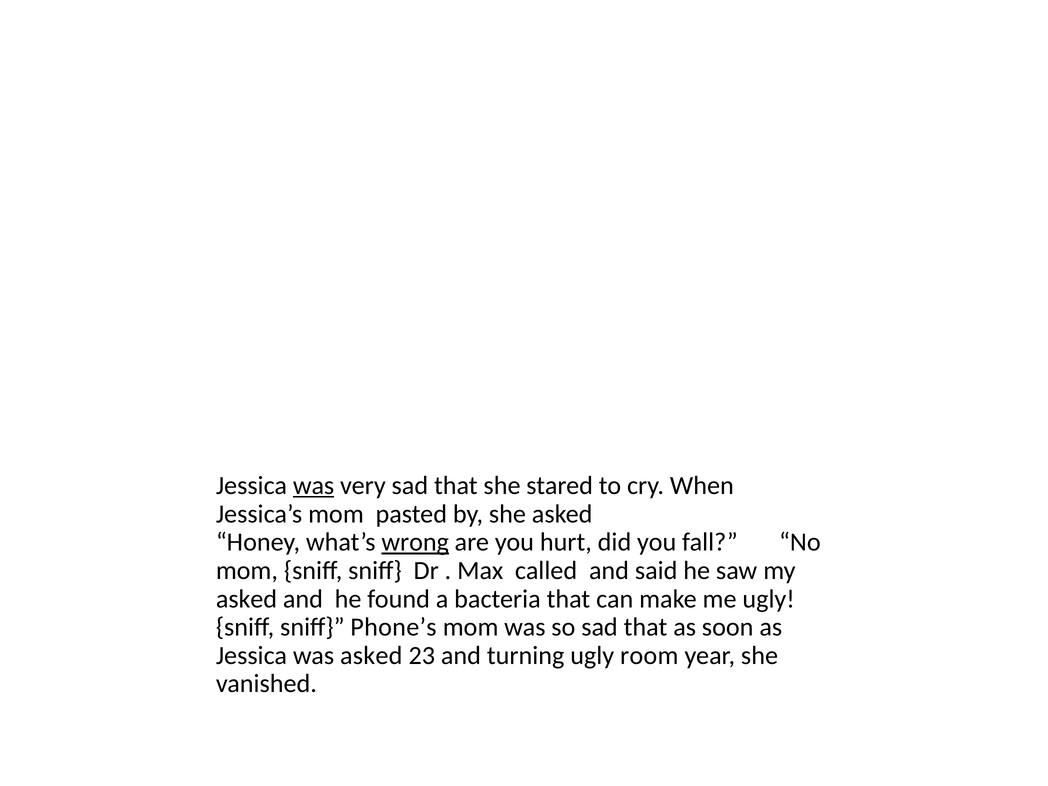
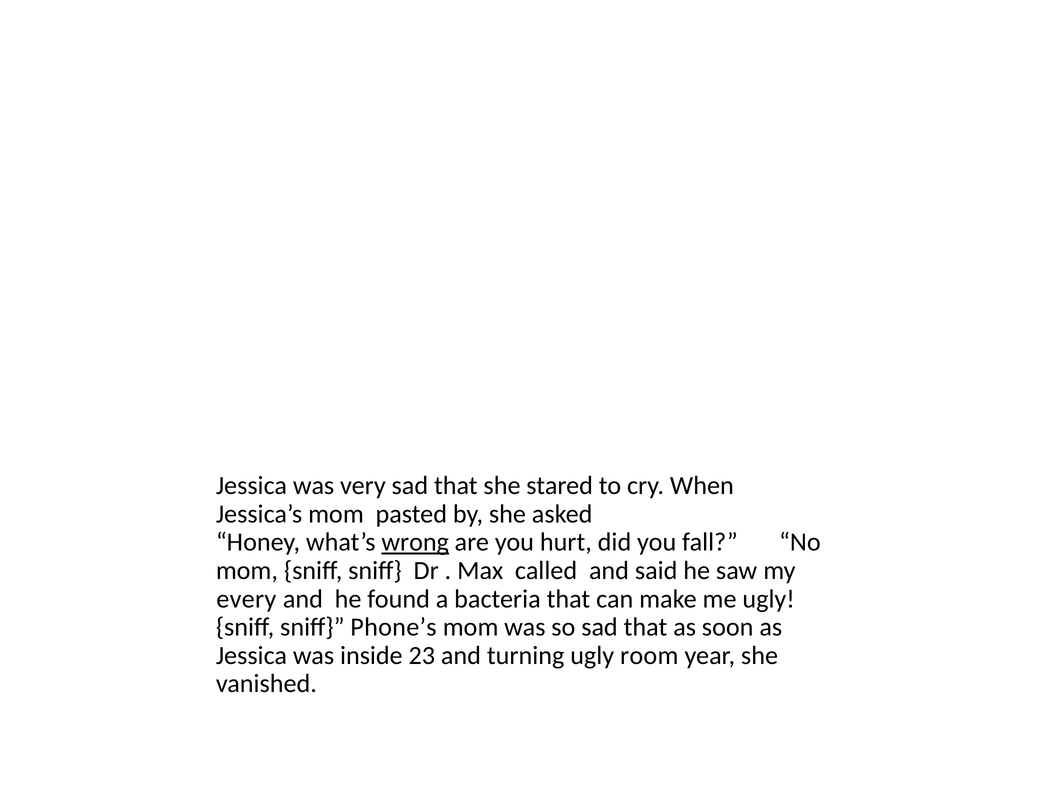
was at (314, 486) underline: present -> none
asked at (246, 599): asked -> every
was asked: asked -> inside
